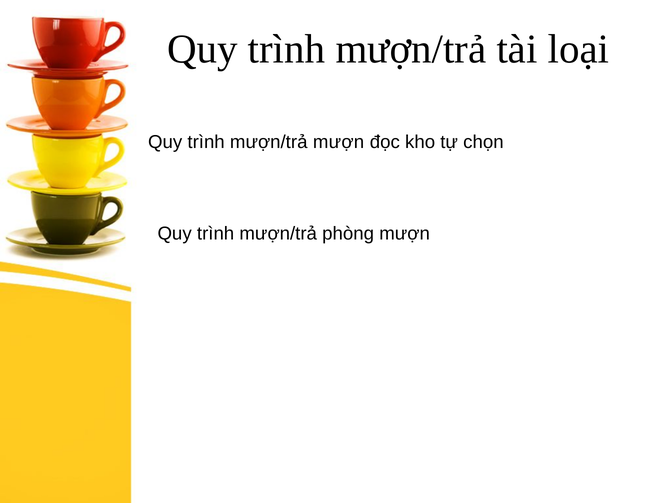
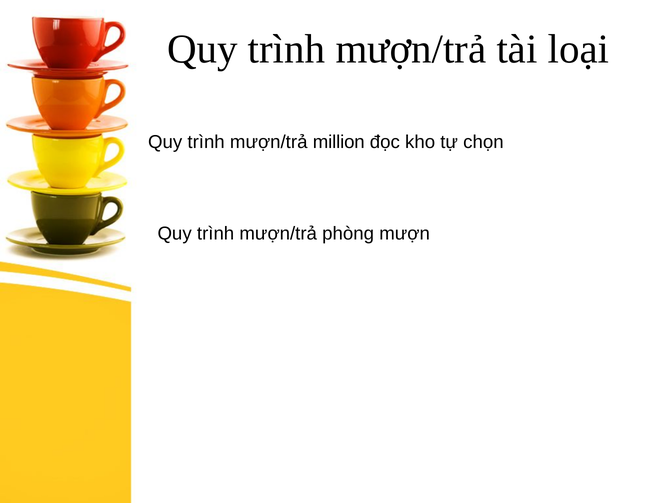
mượn/trả mượn: mượn -> million
